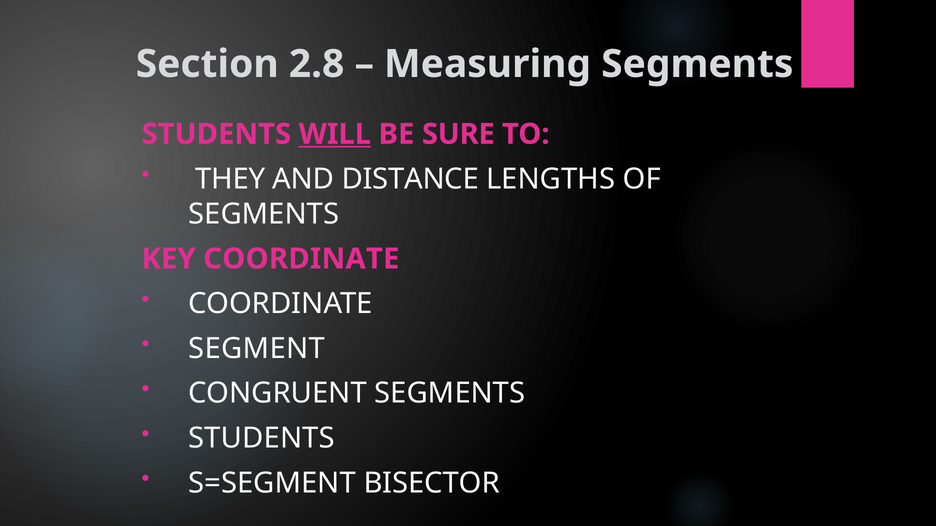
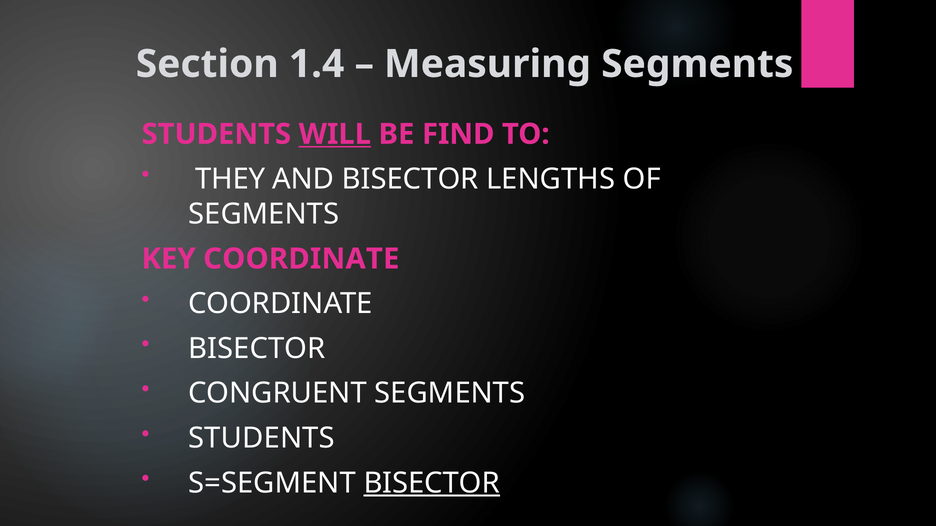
2.8: 2.8 -> 1.4
SURE: SURE -> FIND
AND DISTANCE: DISTANCE -> BISECTOR
SEGMENT at (257, 349): SEGMENT -> BISECTOR
BISECTOR at (432, 483) underline: none -> present
